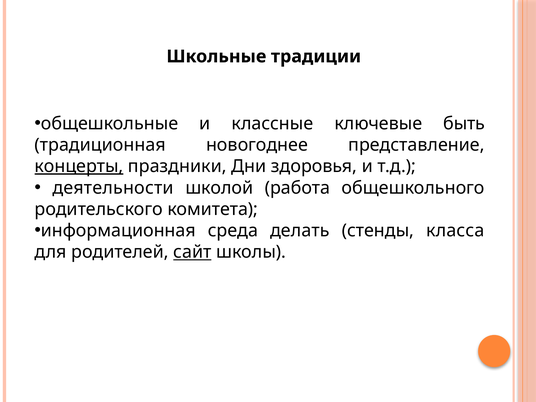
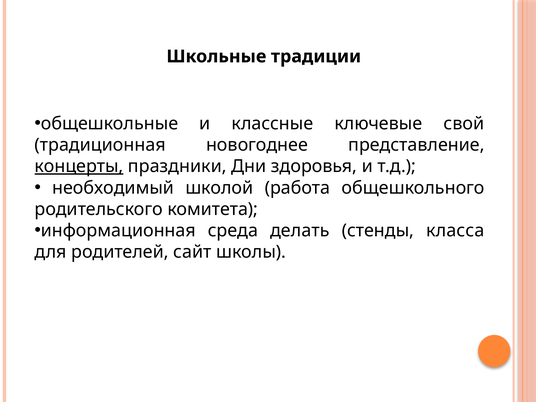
быть: быть -> свой
деятельности: деятельности -> необходимый
сайт underline: present -> none
